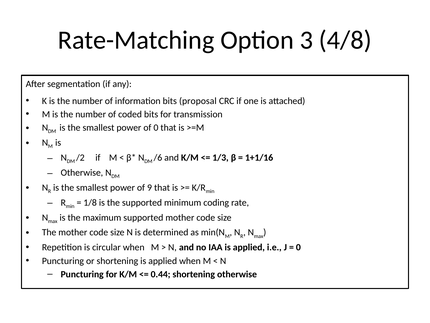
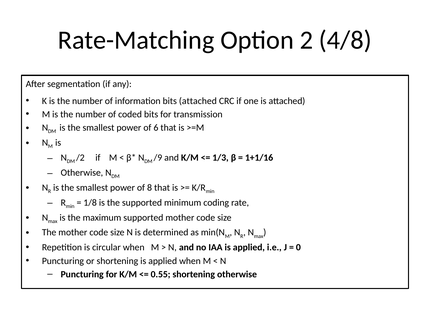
3: 3 -> 2
bits proposal: proposal -> attached
of 0: 0 -> 6
/6: /6 -> /9
9: 9 -> 8
0.44: 0.44 -> 0.55
